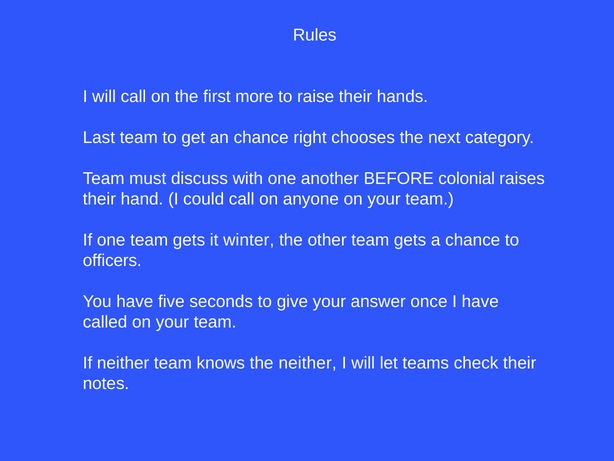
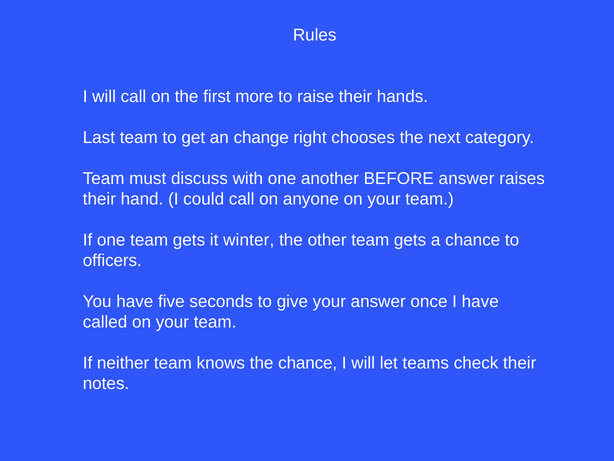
an chance: chance -> change
BEFORE colonial: colonial -> answer
the neither: neither -> chance
